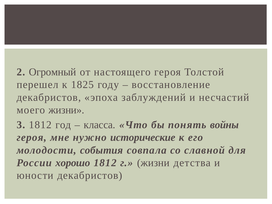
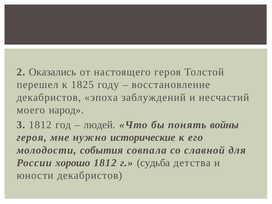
Огромный: Огромный -> Оказались
моего жизни: жизни -> народ
класса: класса -> людей
г жизни: жизни -> судьба
